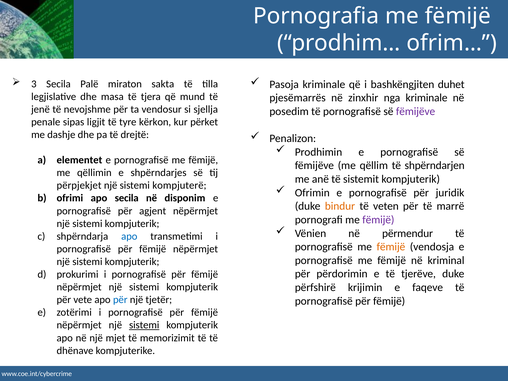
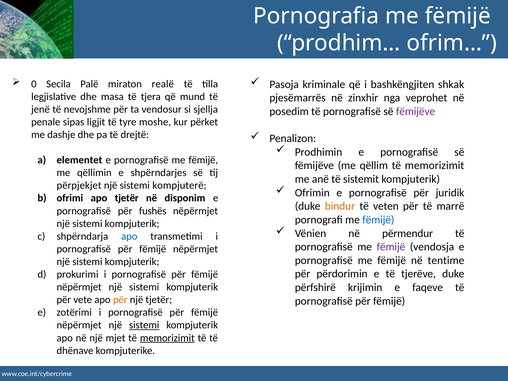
3: 3 -> 0
sakta: sakta -> realë
duhet: duhet -> shkak
nga kriminale: kriminale -> veprohet
kërkon: kërkon -> moshe
qëllim të shpërndarjen: shpërndarjen -> memorizimit
apo secila: secila -> tjetër
agjent: agjent -> fushës
fëmijë at (378, 220) colour: purple -> blue
fëmijë at (391, 247) colour: orange -> purple
kriminal: kriminal -> tentime
për at (120, 300) colour: blue -> orange
memorizimit at (167, 338) underline: none -> present
